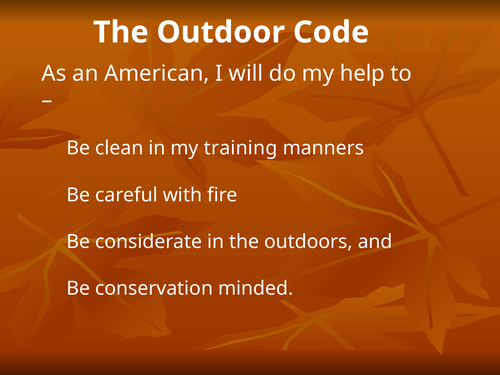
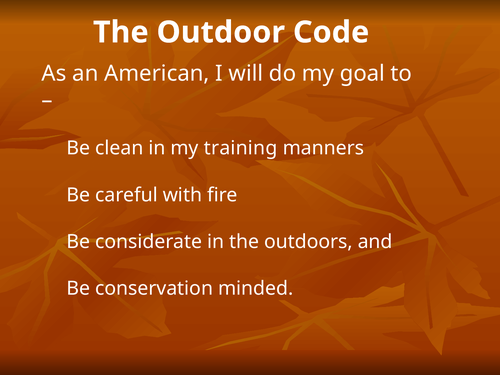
help: help -> goal
